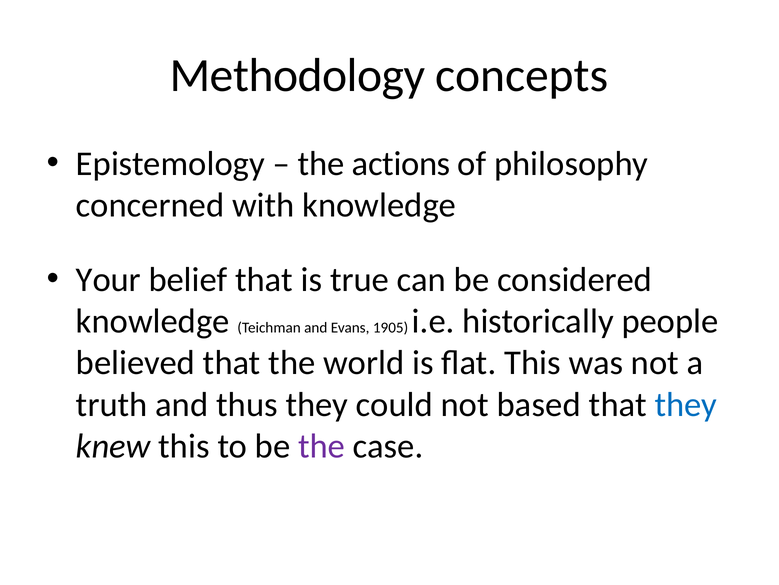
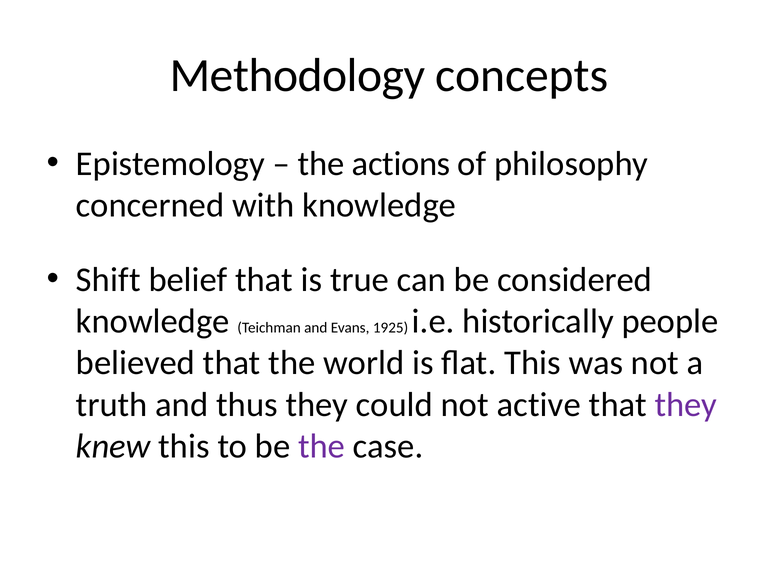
Your: Your -> Shift
1905: 1905 -> 1925
based: based -> active
they at (686, 404) colour: blue -> purple
